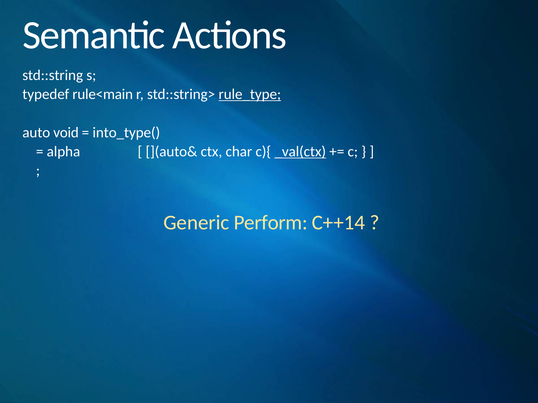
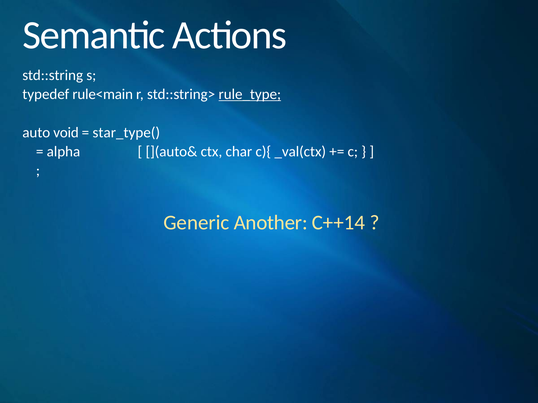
into_type(: into_type( -> star_type(
_val(ctx underline: present -> none
Perform: Perform -> Another
